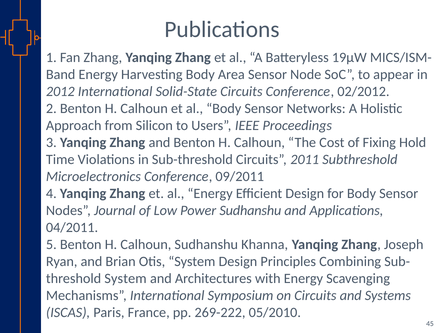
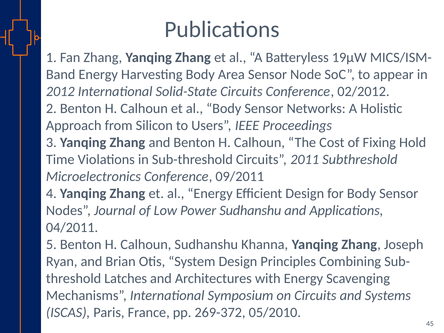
System at (126, 278): System -> Latches
269-222: 269-222 -> 269-372
